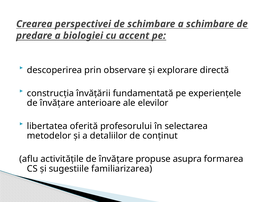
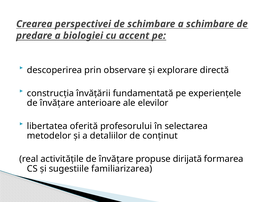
aflu: aflu -> real
asupra: asupra -> dirijată
